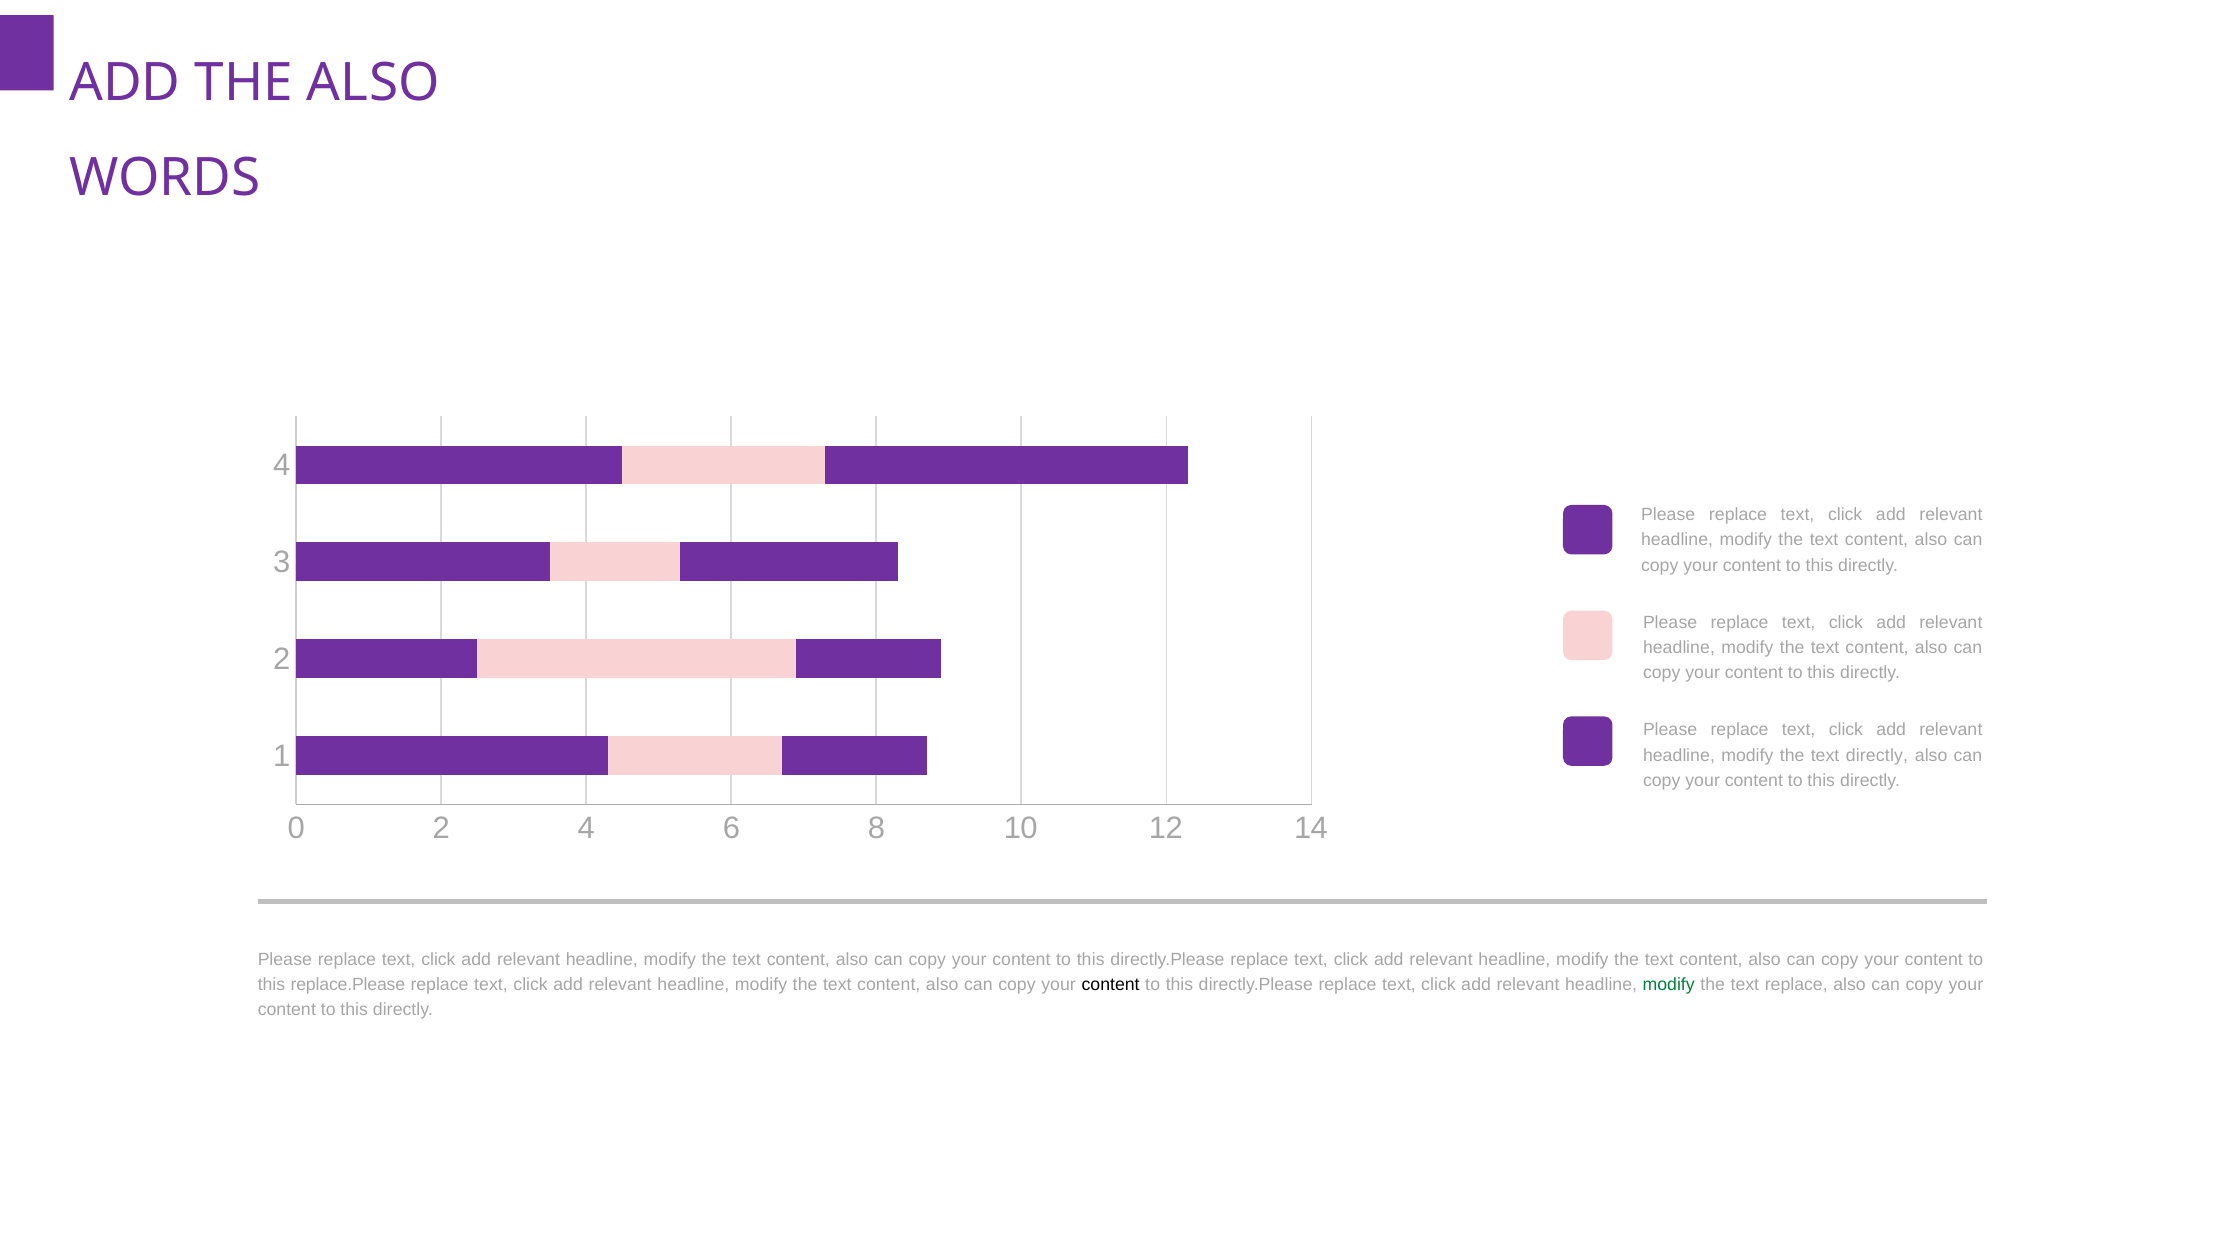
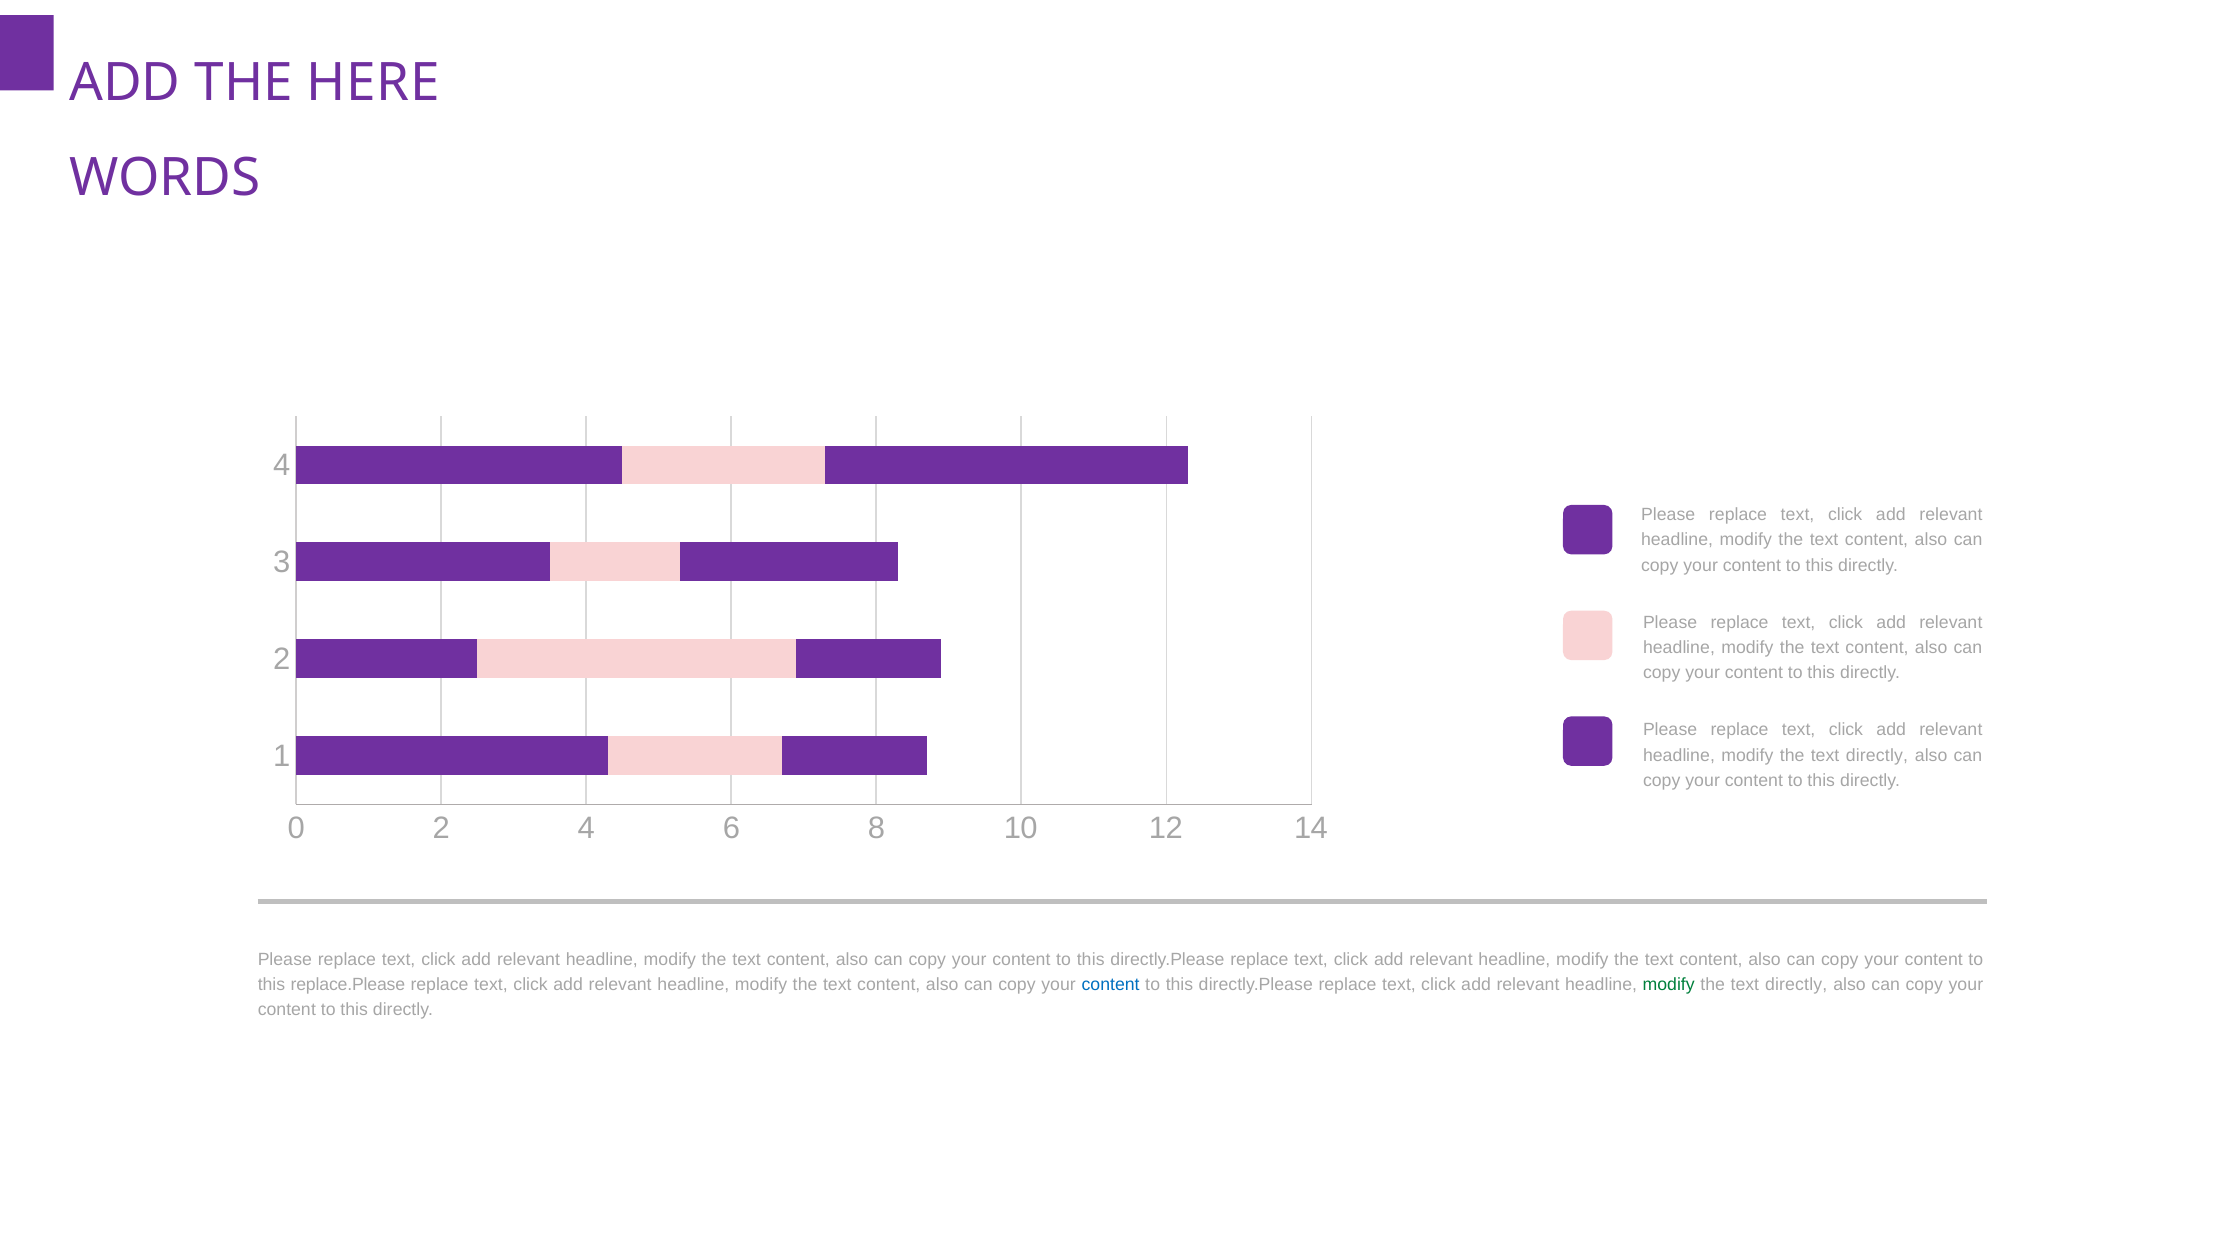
THE ALSO: ALSO -> HERE
content at (1111, 984) colour: black -> blue
replace at (1796, 984): replace -> directly
